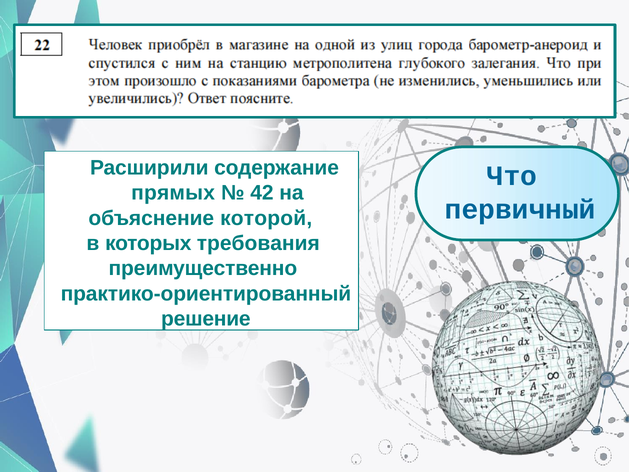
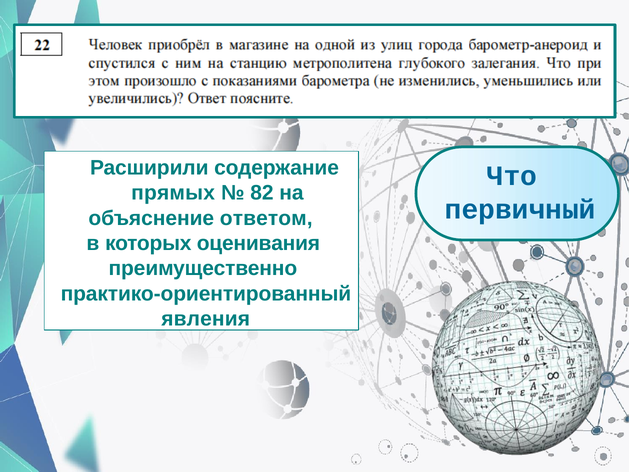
42: 42 -> 82
которой: которой -> ответом
требования: требования -> оценивания
решение: решение -> явления
